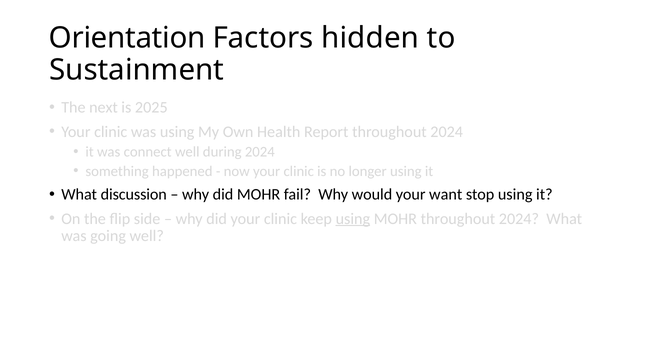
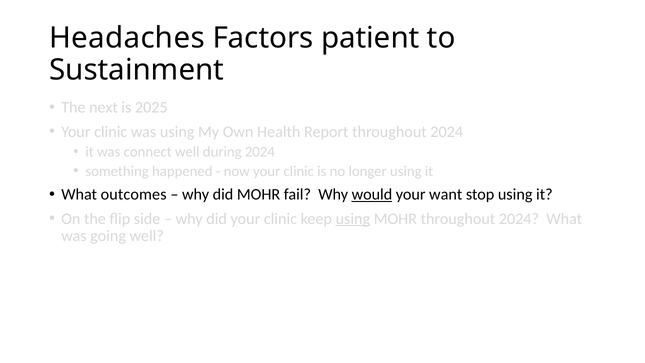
Orientation: Orientation -> Headaches
hidden: hidden -> patient
discussion: discussion -> outcomes
would underline: none -> present
